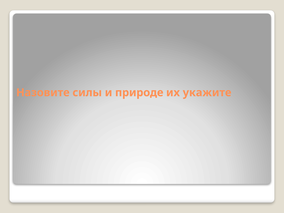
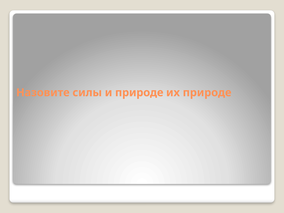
их укажите: укажите -> природе
